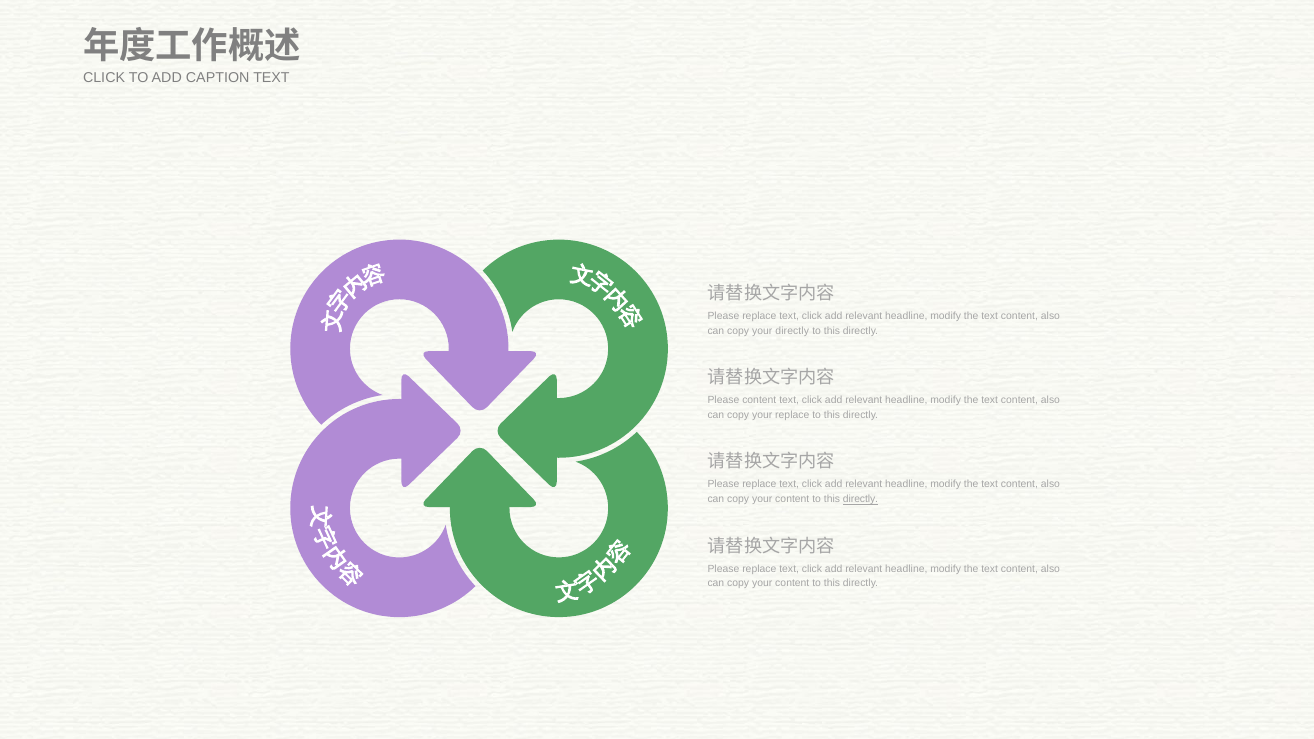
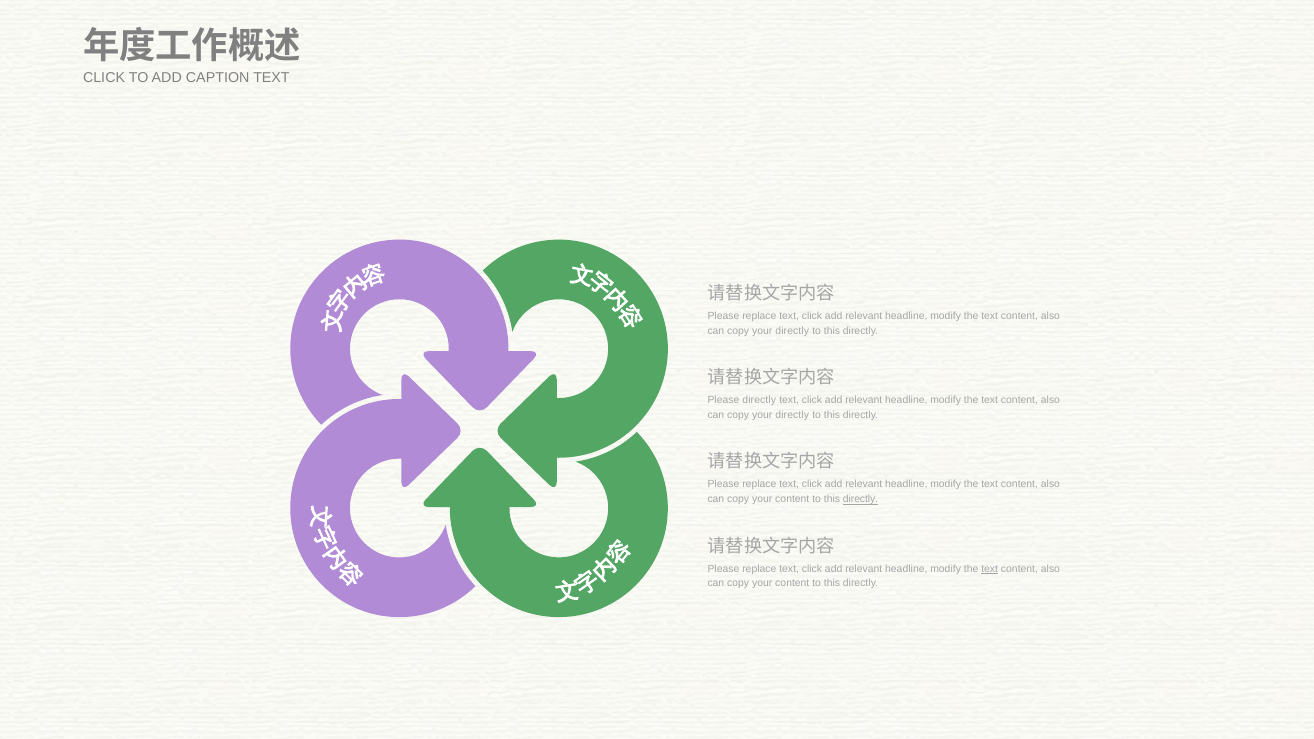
Please content: content -> directly
replace at (792, 415): replace -> directly
text at (990, 569) underline: none -> present
